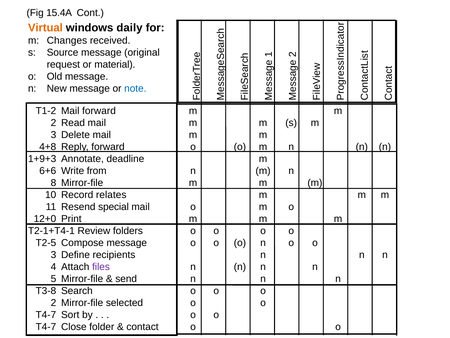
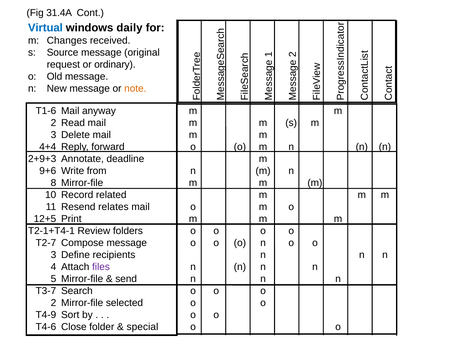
15.4A: 15.4A -> 31.4A
Virtual colour: orange -> blue
material: material -> ordinary
note colour: blue -> orange
T1-2: T1-2 -> T1-6
Mail forward: forward -> anyway
4+8: 4+8 -> 4+4
1+9+3: 1+9+3 -> 2+9+3
6+6: 6+6 -> 9+6
relates: relates -> related
special: special -> relates
12+0: 12+0 -> 12+5
T2-5: T2-5 -> T2-7
T3-8: T3-8 -> T3-7
T4-7 at (46, 315): T4-7 -> T4-9
T4-7 at (46, 327): T4-7 -> T4-6
contact: contact -> special
